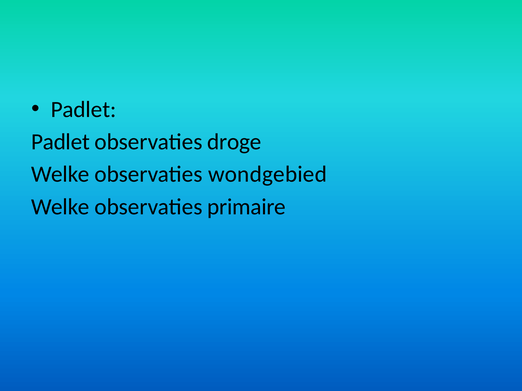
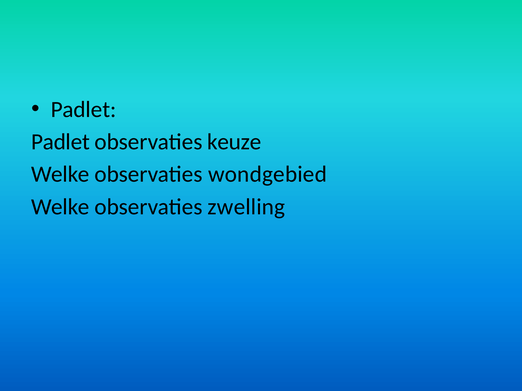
droge: droge -> keuze
primaire: primaire -> zwelling
